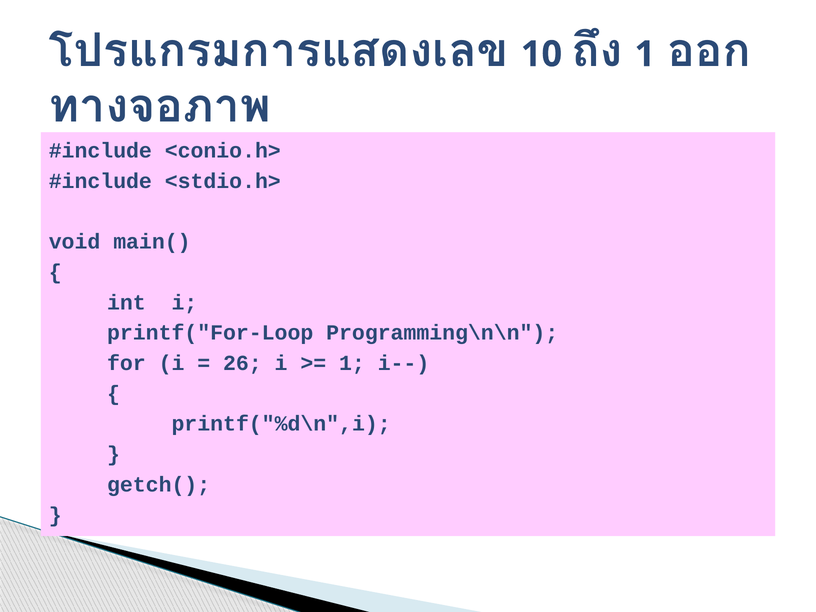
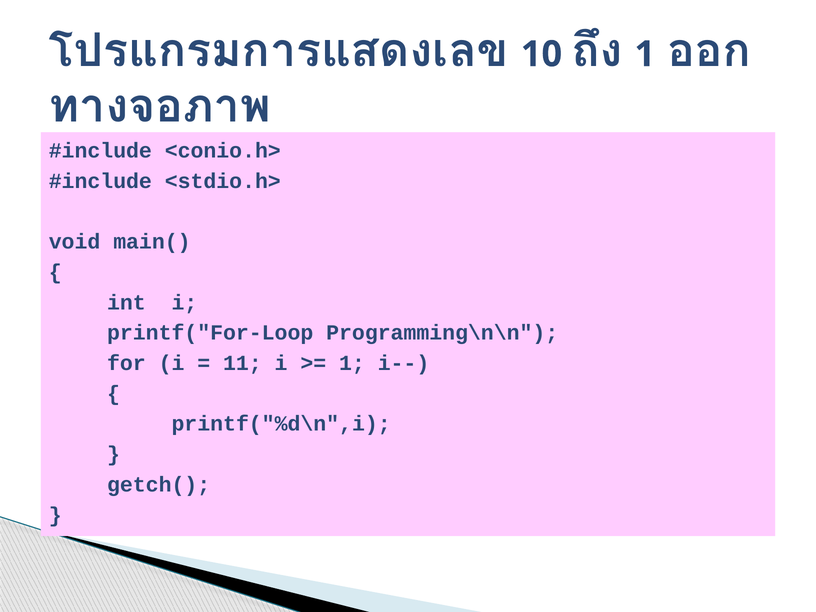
26: 26 -> 11
